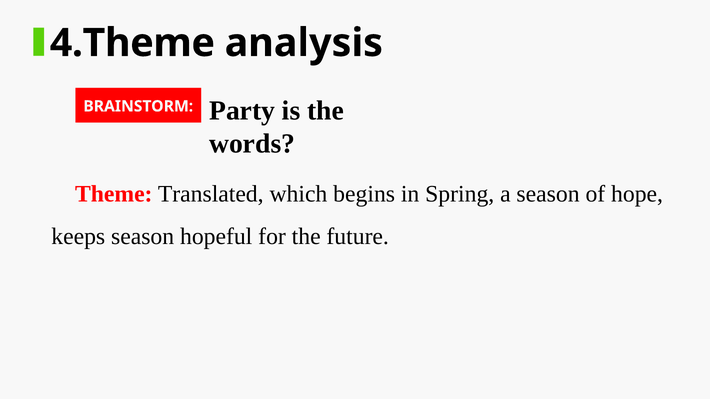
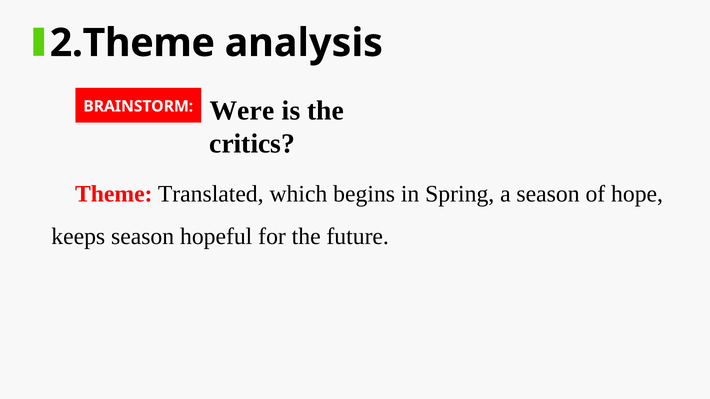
4.Theme: 4.Theme -> 2.Theme
Party: Party -> Were
words: words -> critics
